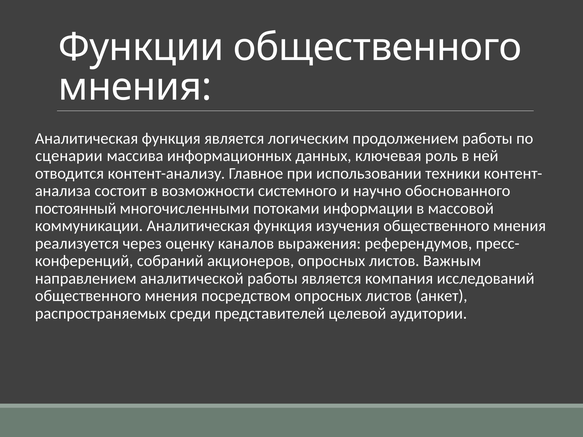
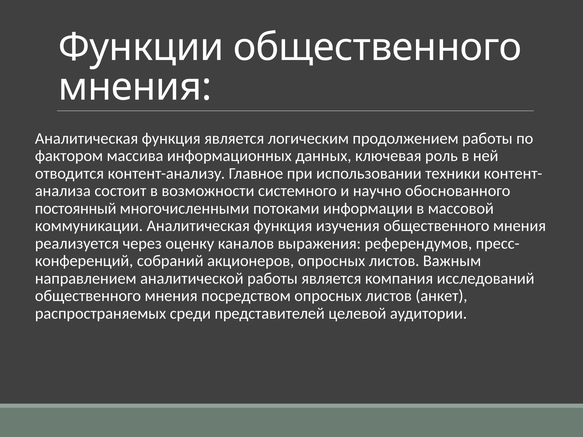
сценарии: сценарии -> фактором
